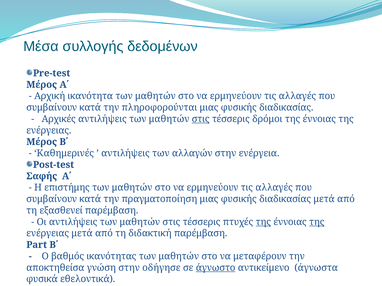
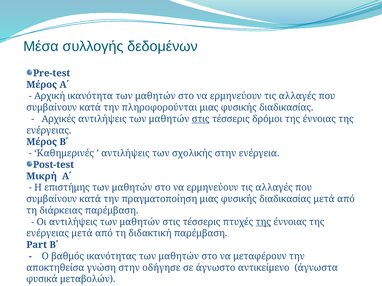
αλλαγών: αλλαγών -> σχολικής
Σαφής: Σαφής -> Μικρή
εξασθενεί: εξασθενεί -> διάρκειας
της at (317, 222) underline: present -> none
άγνωστο underline: present -> none
εθελοντικά: εθελοντικά -> μεταβολών
